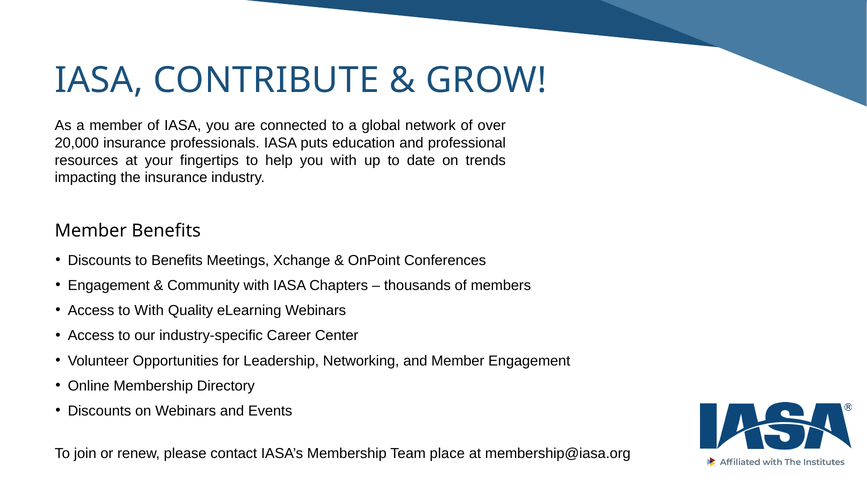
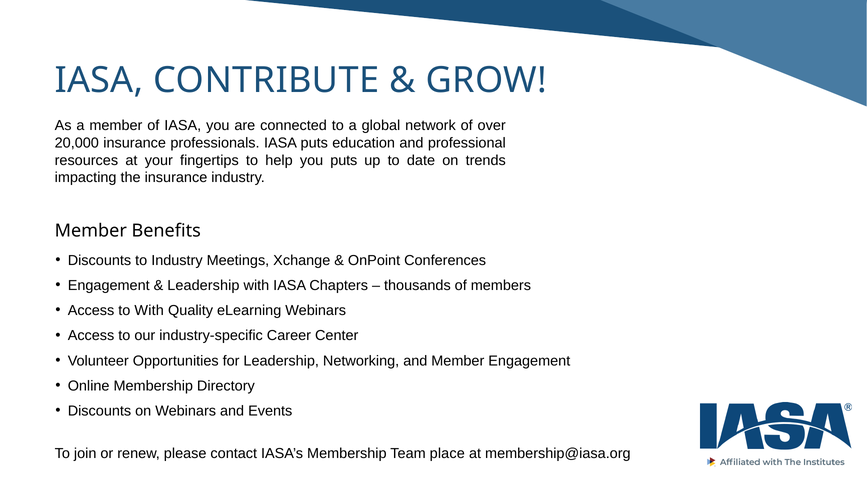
you with: with -> puts
to Benefits: Benefits -> Industry
Community at (203, 286): Community -> Leadership
